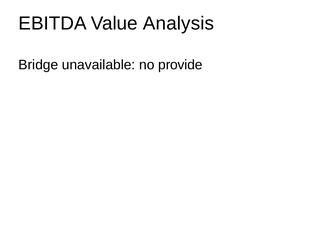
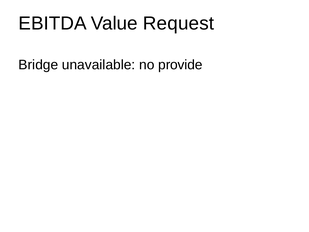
Analysis: Analysis -> Request
